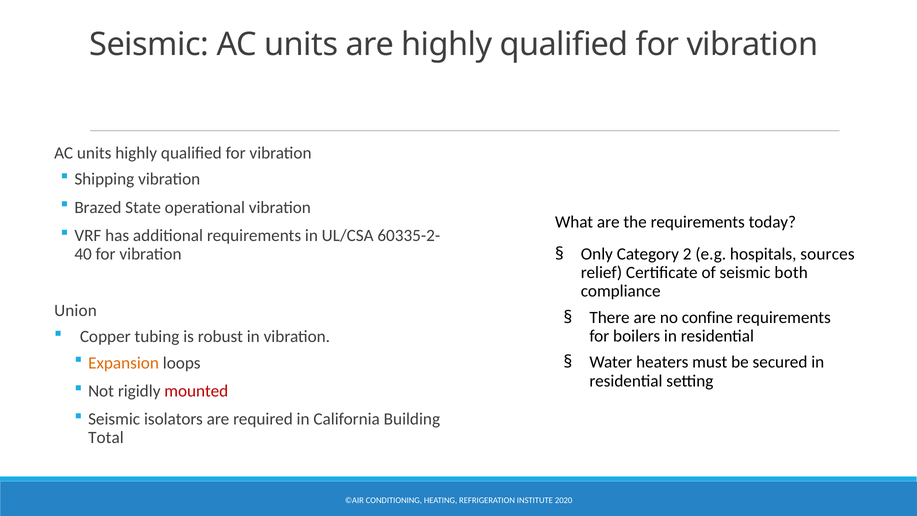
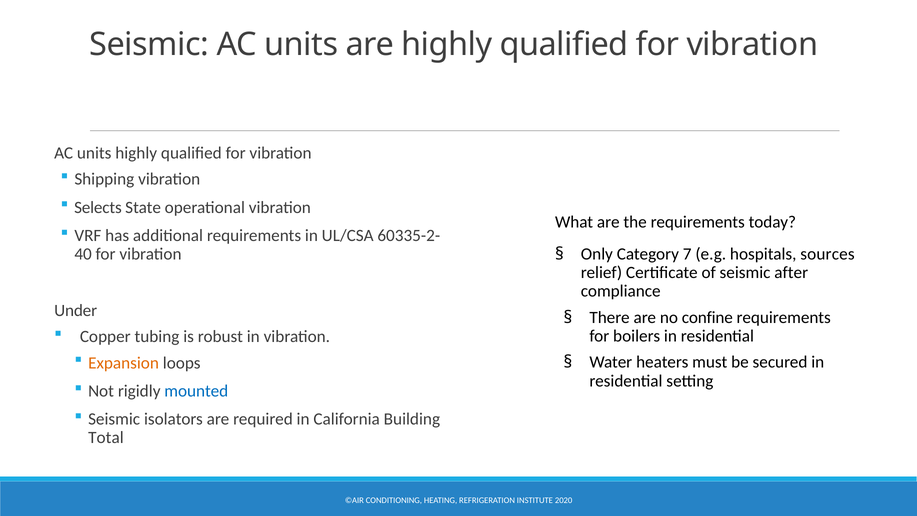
Brazed: Brazed -> Selects
2: 2 -> 7
both: both -> after
Union: Union -> Under
mounted colour: red -> blue
